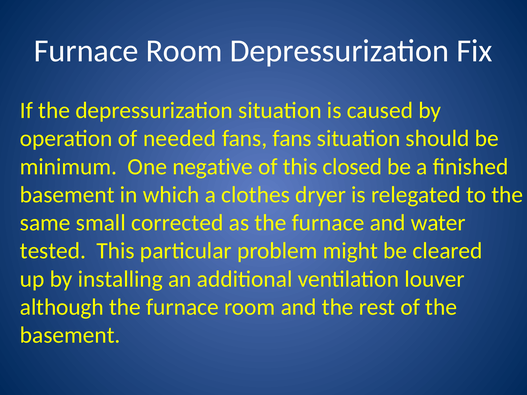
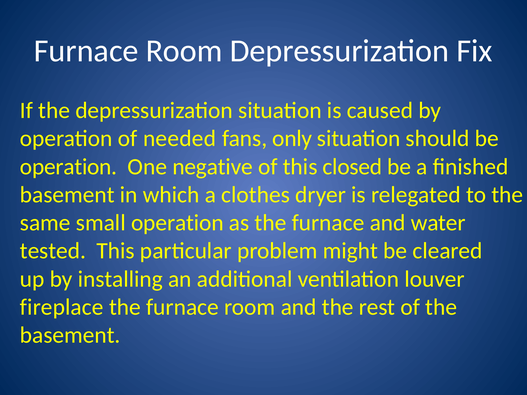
fans fans: fans -> only
minimum at (68, 167): minimum -> operation
small corrected: corrected -> operation
although: although -> fireplace
